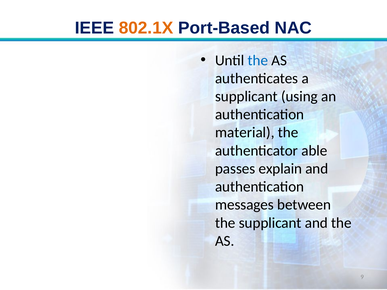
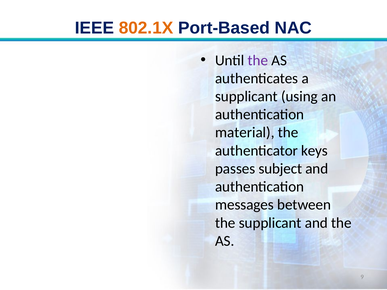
the at (258, 60) colour: blue -> purple
able: able -> keys
explain: explain -> subject
